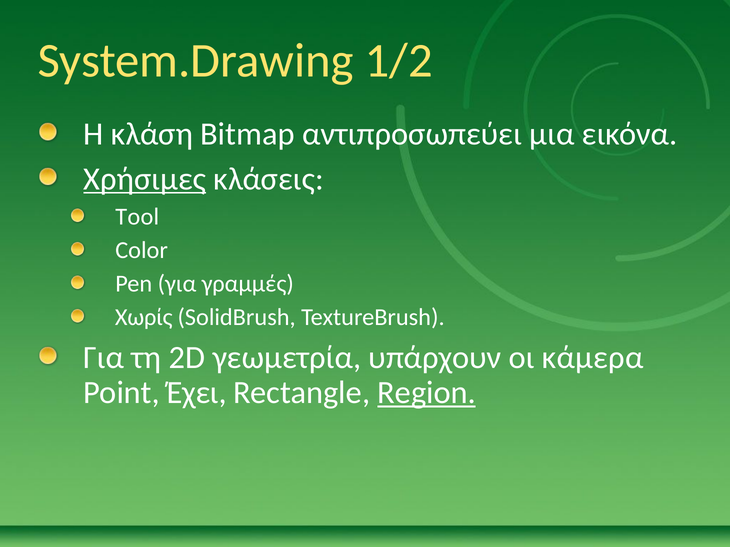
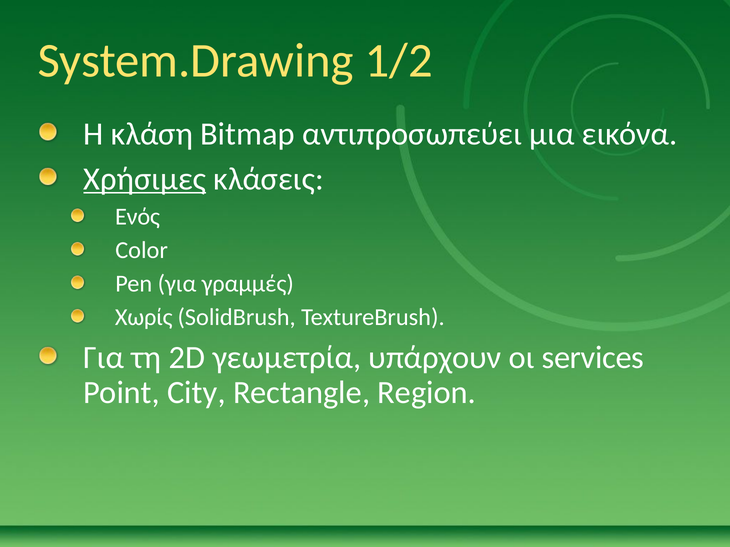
Tool: Tool -> Ενός
κάμερα: κάμερα -> services
Έχει: Έχει -> City
Region underline: present -> none
